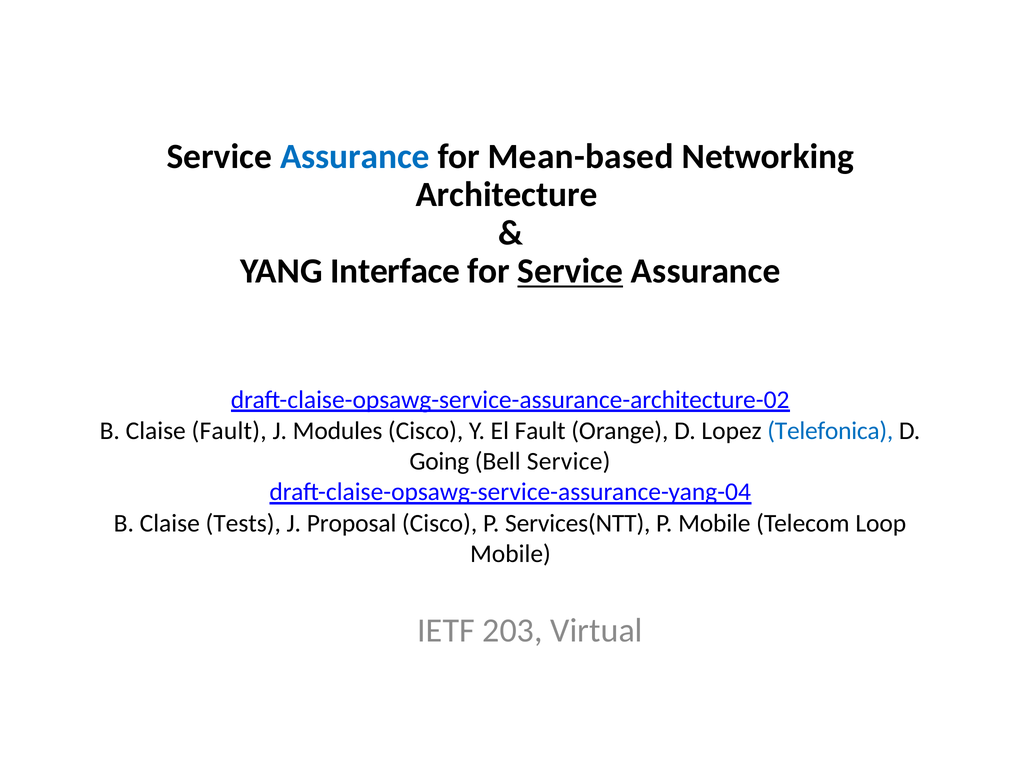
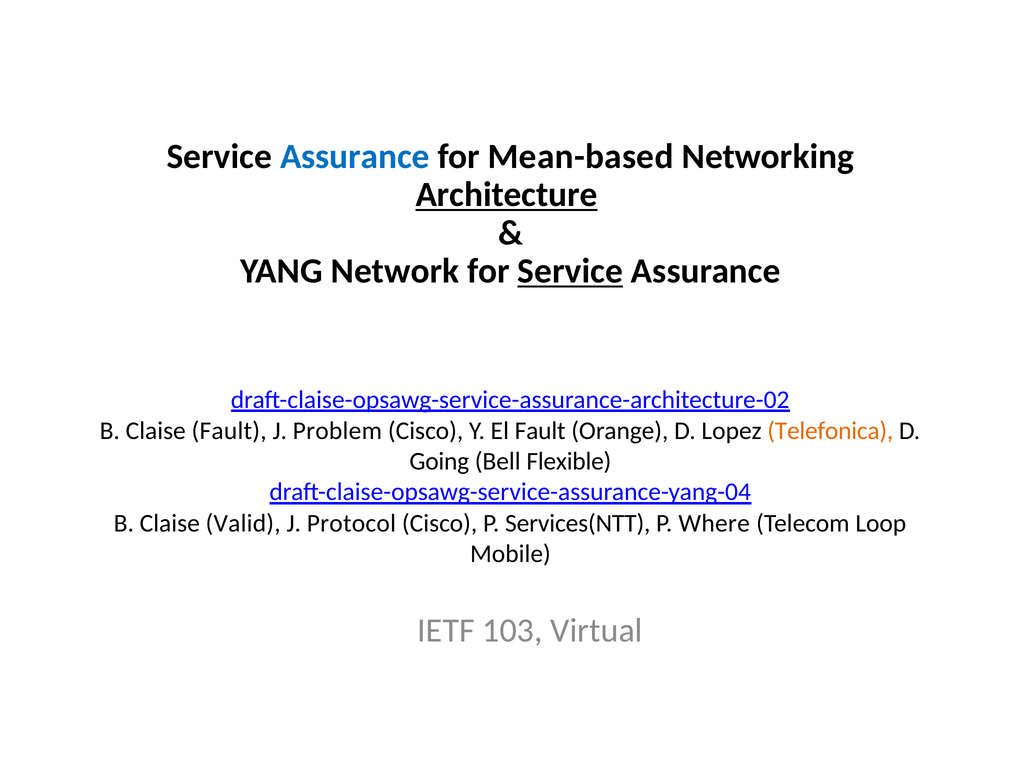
Architecture underline: none -> present
Interface: Interface -> Network
Modules: Modules -> Problem
Telefonica colour: blue -> orange
Bell Service: Service -> Flexible
Tests: Tests -> Valid
Proposal: Proposal -> Protocol
P Mobile: Mobile -> Where
203: 203 -> 103
